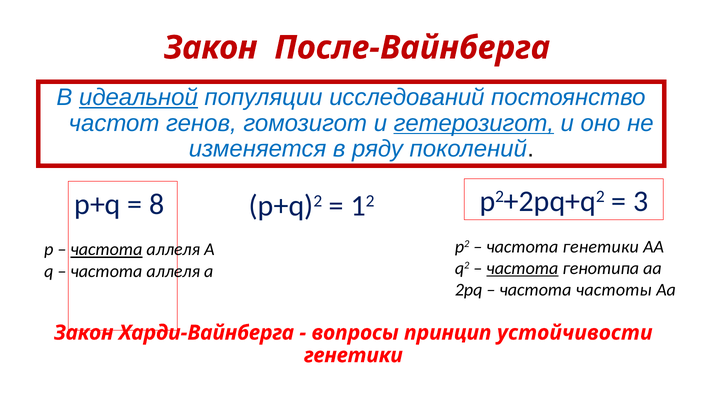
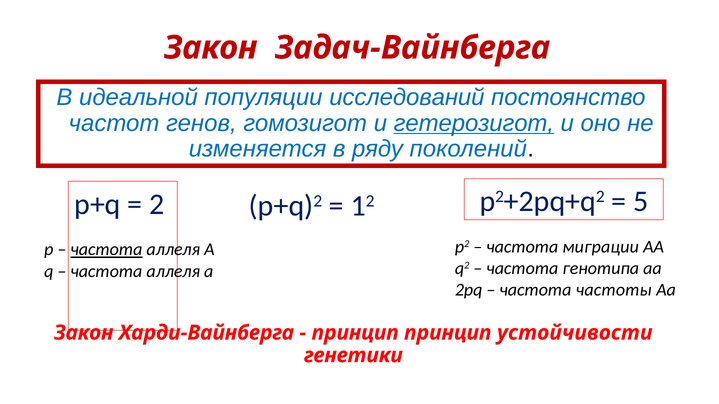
После-Вайнберга: После-Вайнберга -> Задач-Вайнберга
идеальной underline: present -> none
8: 8 -> 2
3: 3 -> 5
частота генетики: генетики -> миграции
частота at (522, 269) underline: present -> none
вопросы at (355, 333): вопросы -> принцип
